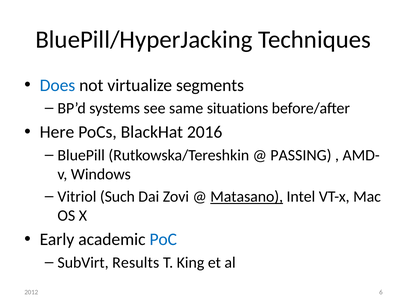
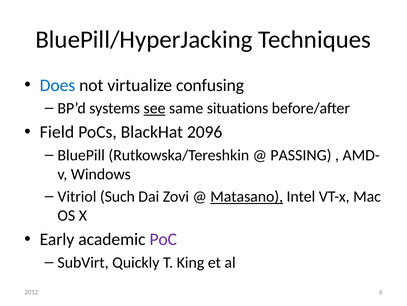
segments: segments -> confusing
see underline: none -> present
Here: Here -> Field
2016: 2016 -> 2096
PoC colour: blue -> purple
Results: Results -> Quickly
